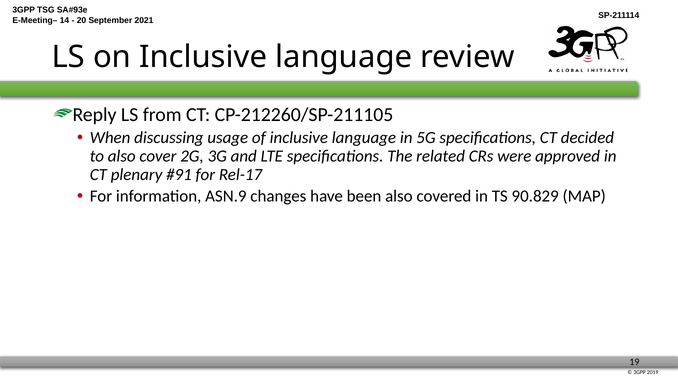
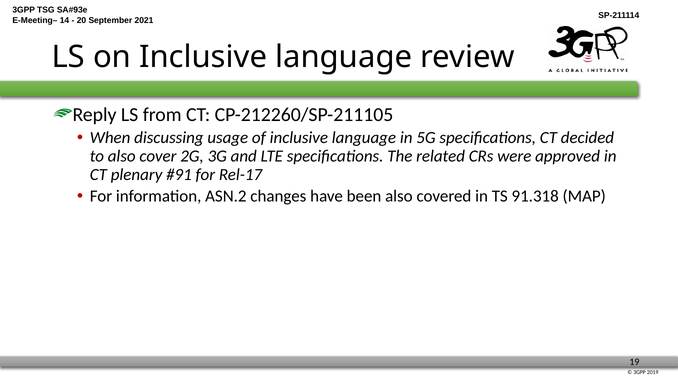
ASN.9: ASN.9 -> ASN.2
90.829: 90.829 -> 91.318
